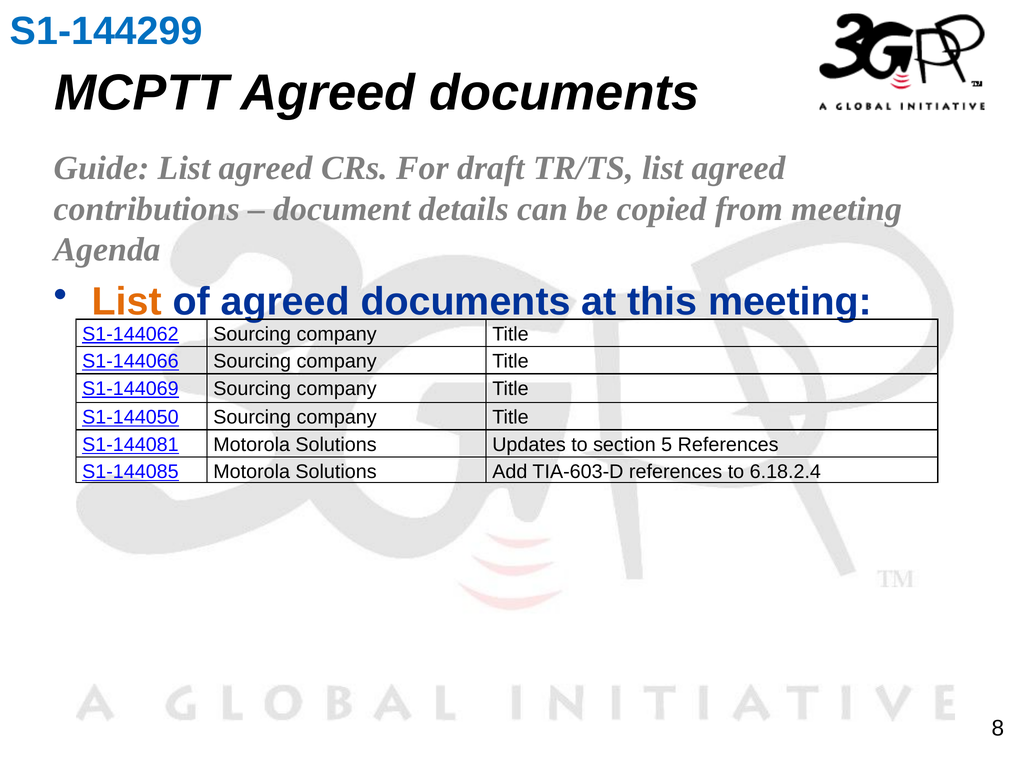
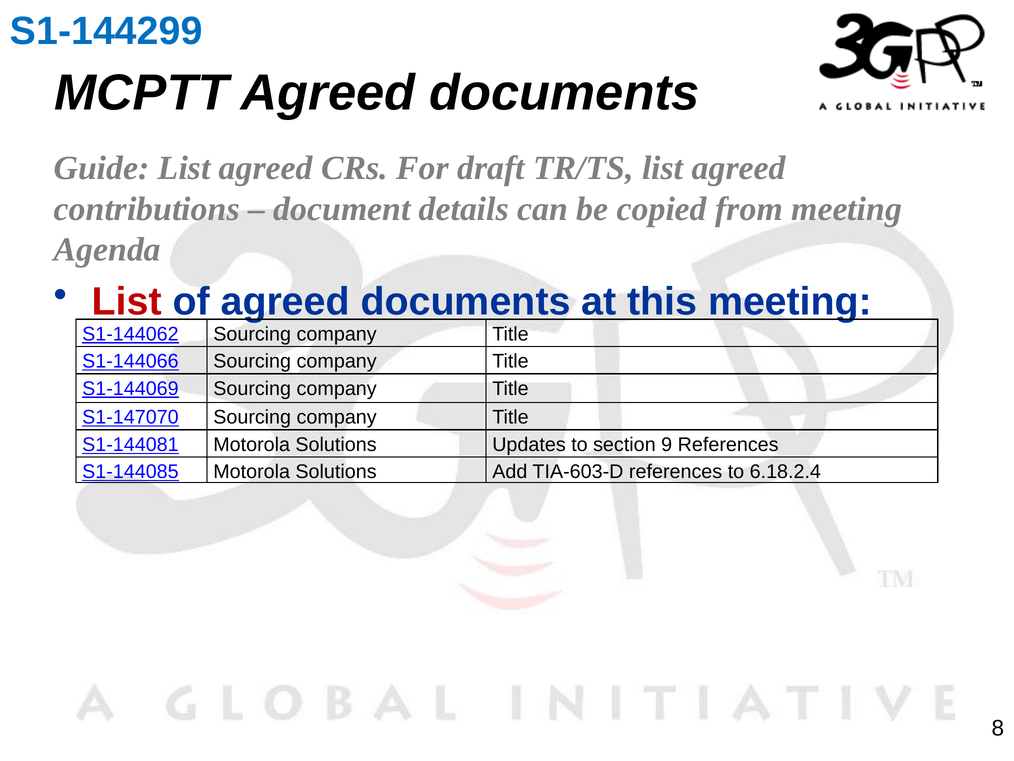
List at (127, 302) colour: orange -> red
S1-144050: S1-144050 -> S1-147070
5: 5 -> 9
